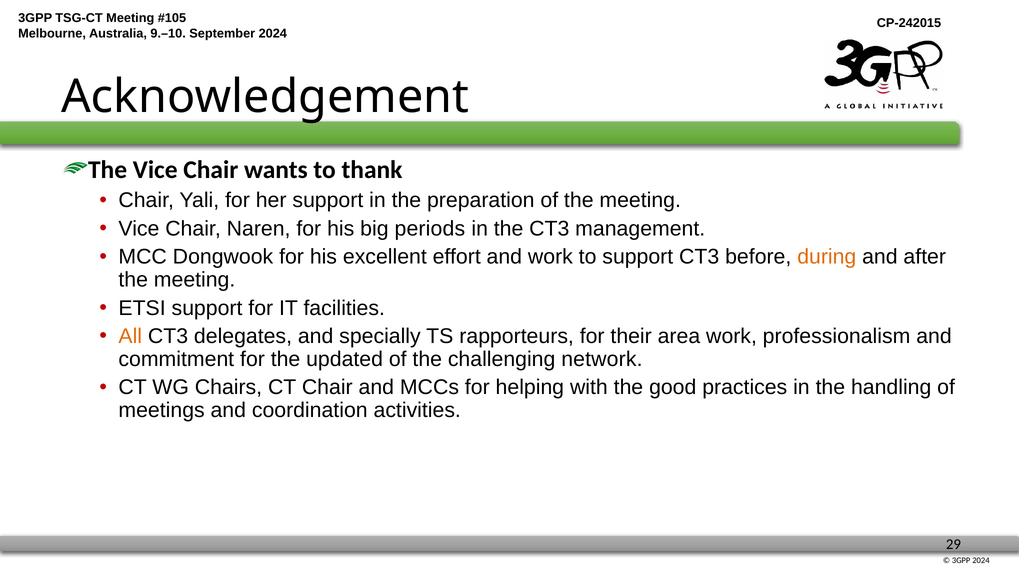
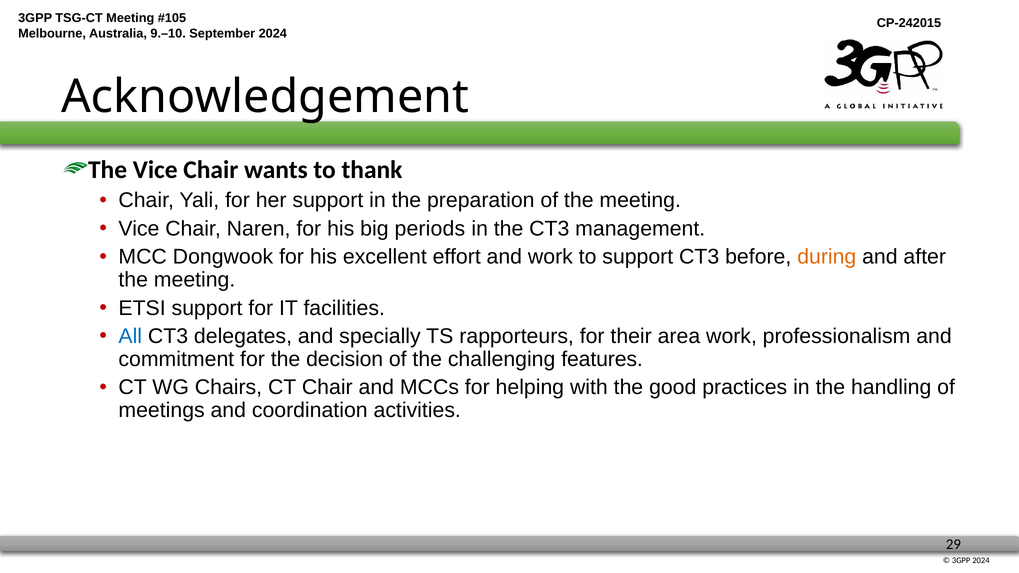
All colour: orange -> blue
updated: updated -> decision
network: network -> features
